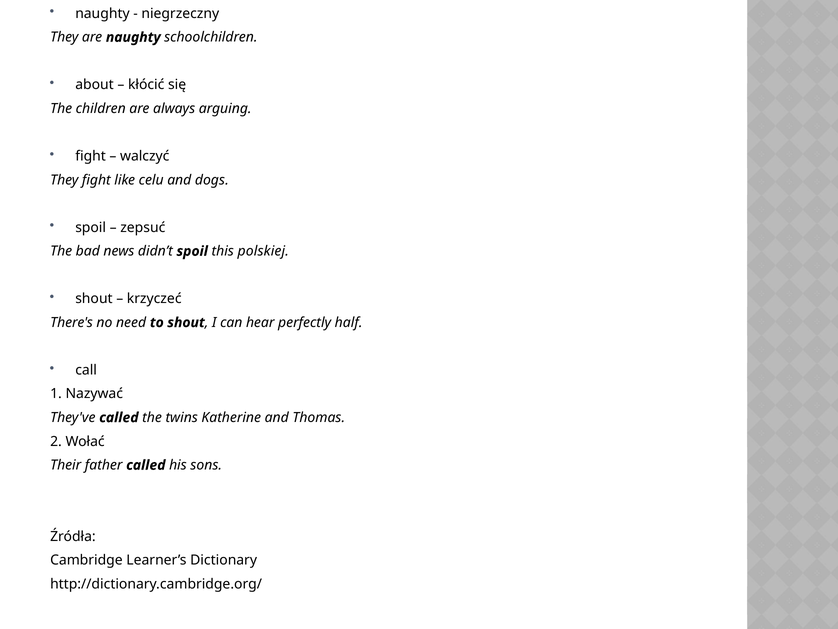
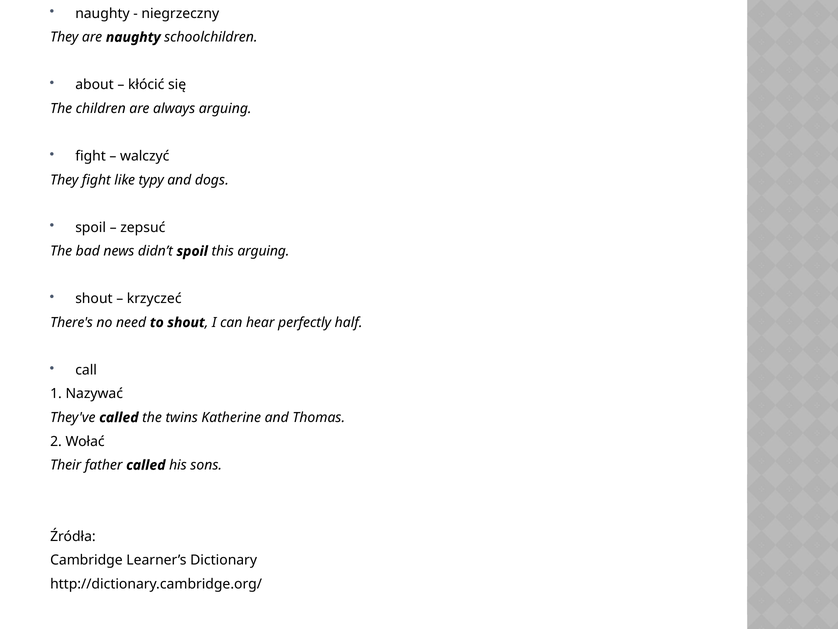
celu: celu -> typy
this polskiej: polskiej -> arguing
